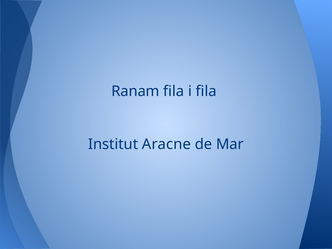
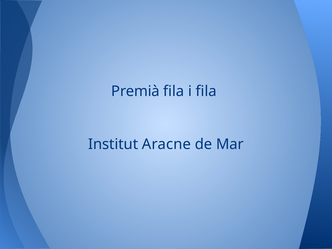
Ranam: Ranam -> Premià
